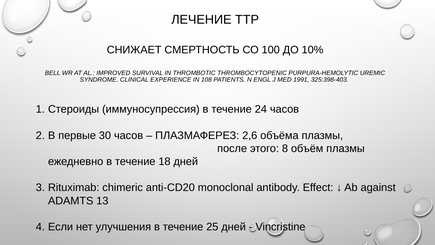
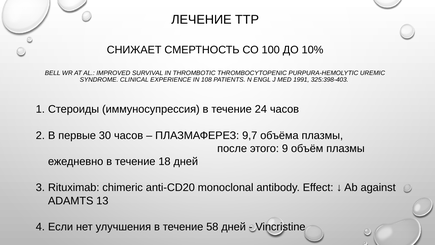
2,6: 2,6 -> 9,7
8: 8 -> 9
25: 25 -> 58
